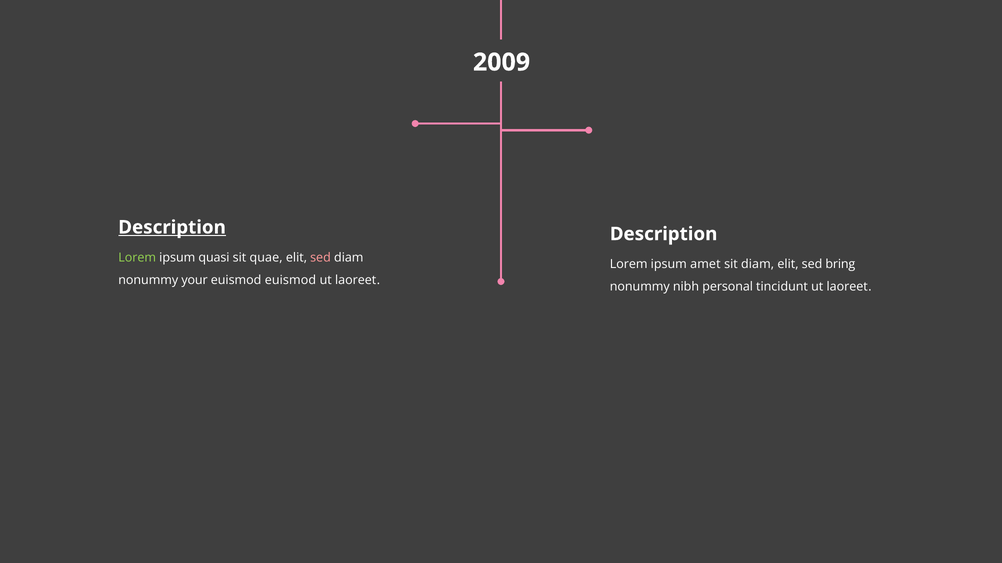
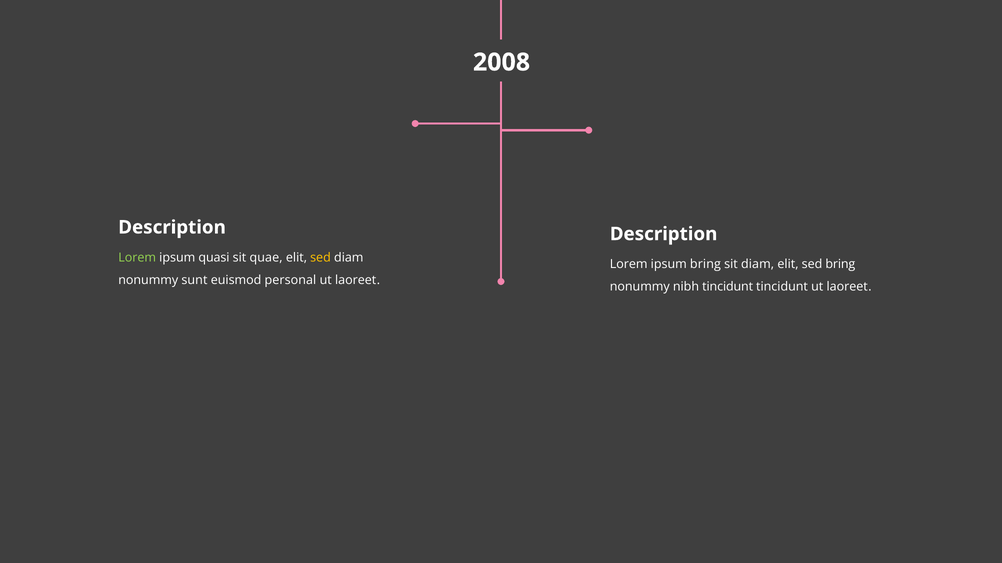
2009: 2009 -> 2008
Description at (172, 228) underline: present -> none
sed at (320, 258) colour: pink -> yellow
ipsum amet: amet -> bring
your: your -> sunt
euismod euismod: euismod -> personal
nibh personal: personal -> tincidunt
